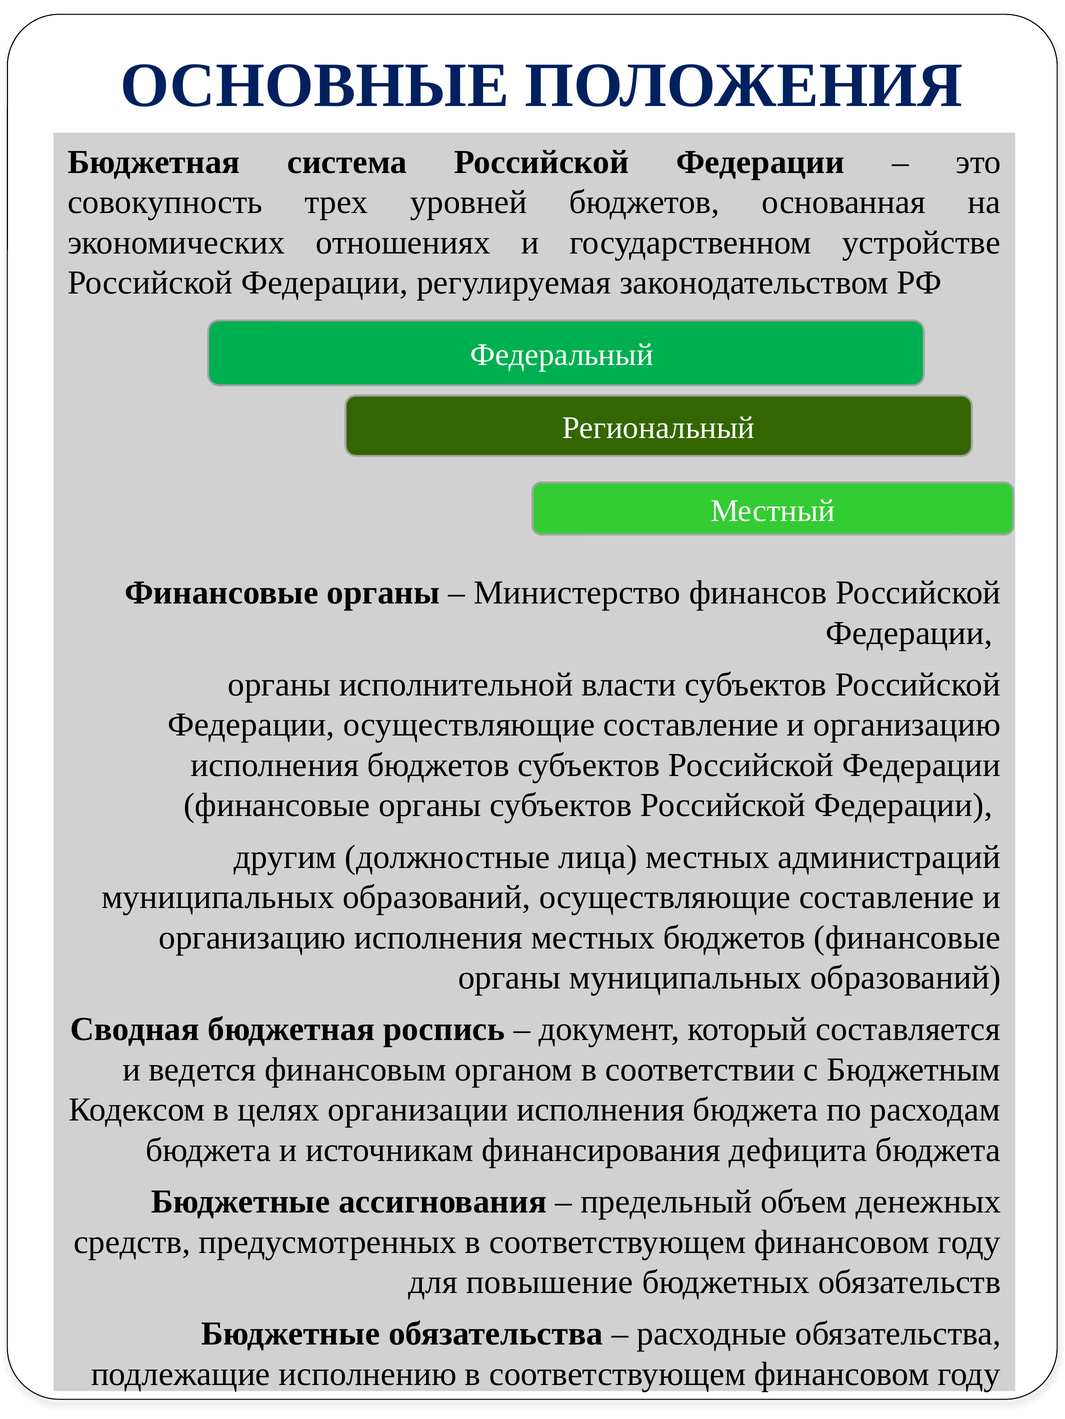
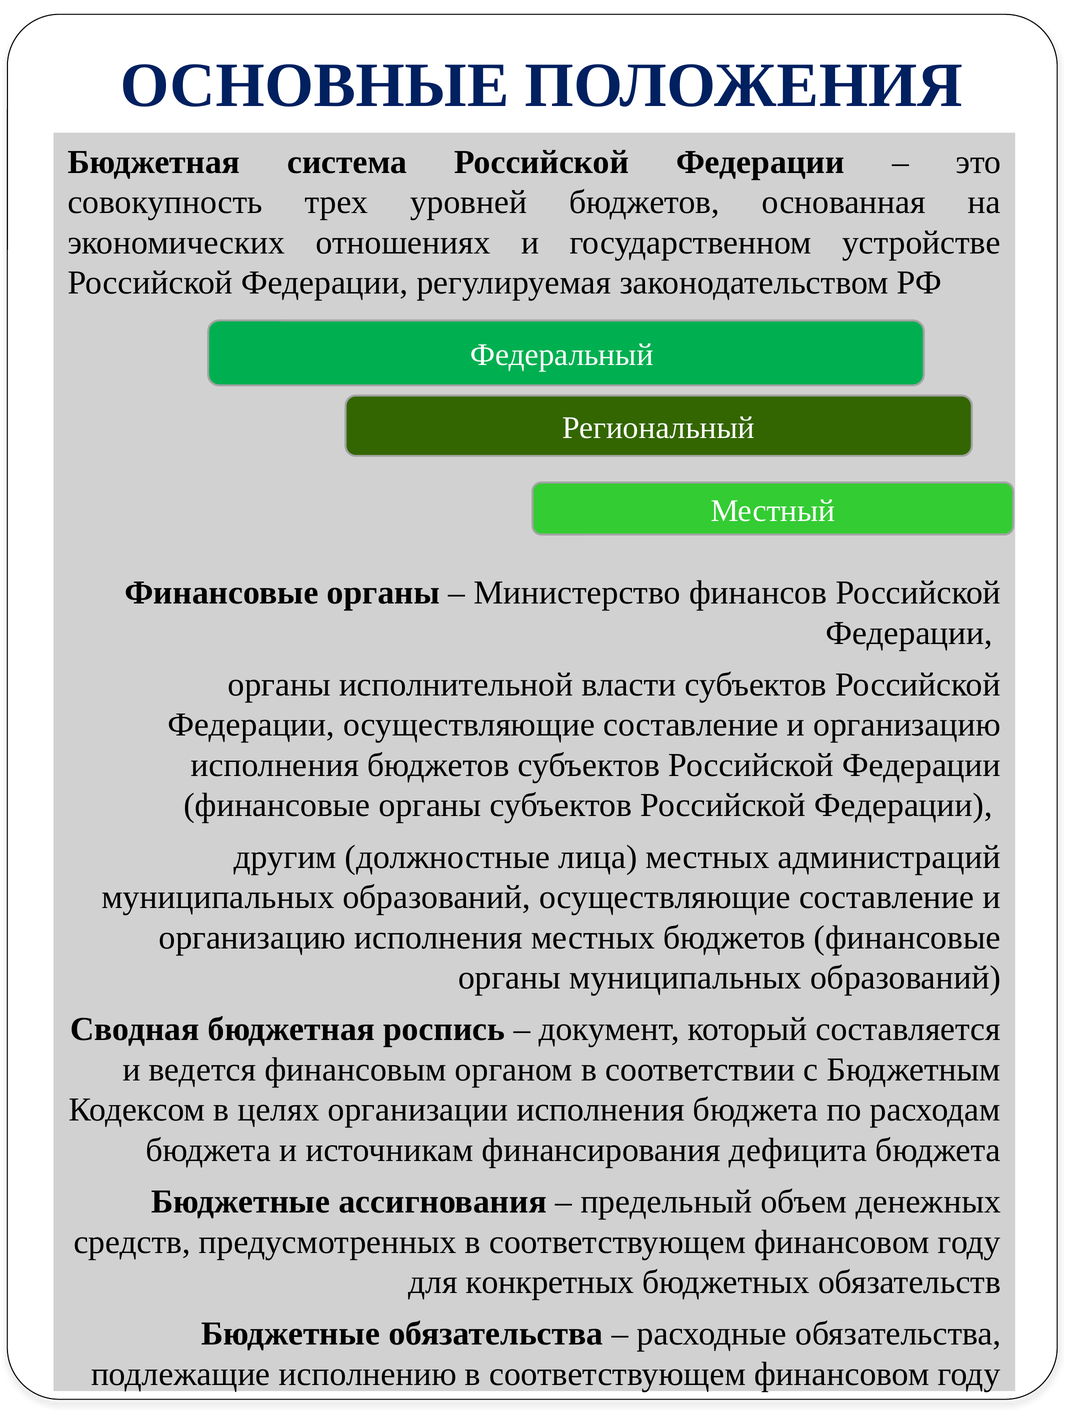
повышение: повышение -> конкретных
